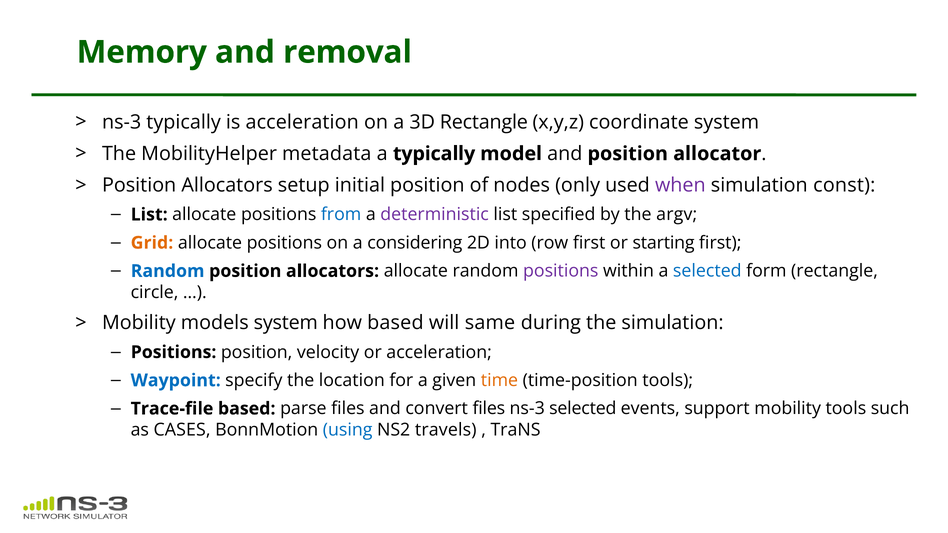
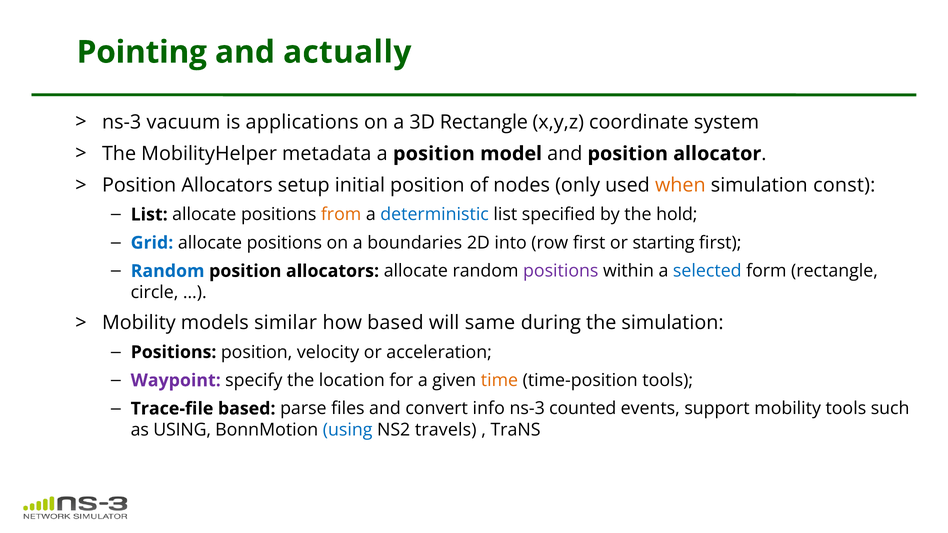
Memory: Memory -> Pointing
removal: removal -> actually
ns-3 typically: typically -> vacuum
is acceleration: acceleration -> applications
a typically: typically -> position
when colour: purple -> orange
from colour: blue -> orange
deterministic colour: purple -> blue
argv: argv -> hold
Grid colour: orange -> blue
considering: considering -> boundaries
models system: system -> similar
Waypoint colour: blue -> purple
convert files: files -> info
ns-3 selected: selected -> counted
as CASES: CASES -> USING
